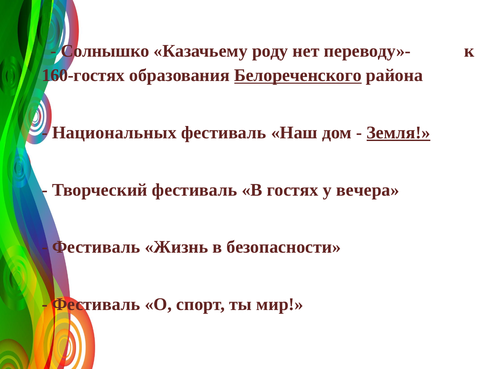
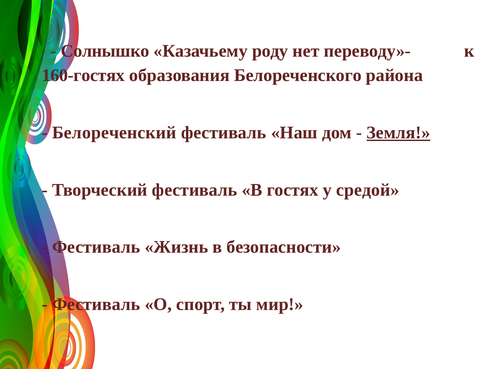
Белореченского underline: present -> none
Национальных: Национальных -> Белореченский
вечера: вечера -> средой
